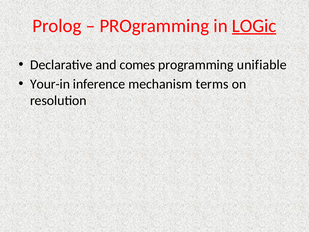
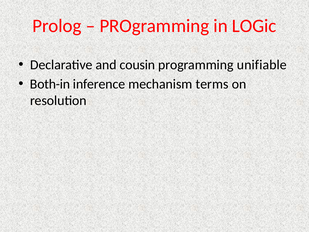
LOGic underline: present -> none
comes: comes -> cousin
Your-in: Your-in -> Both-in
